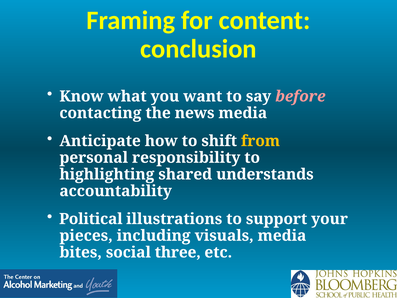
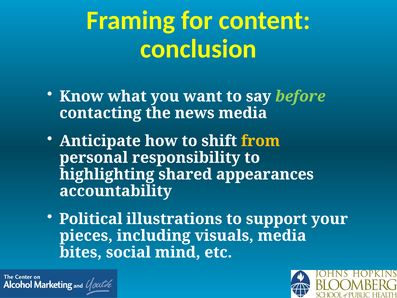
before colour: pink -> light green
understands: understands -> appearances
three: three -> mind
